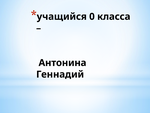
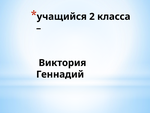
0: 0 -> 2
Антонина: Антонина -> Виктория
